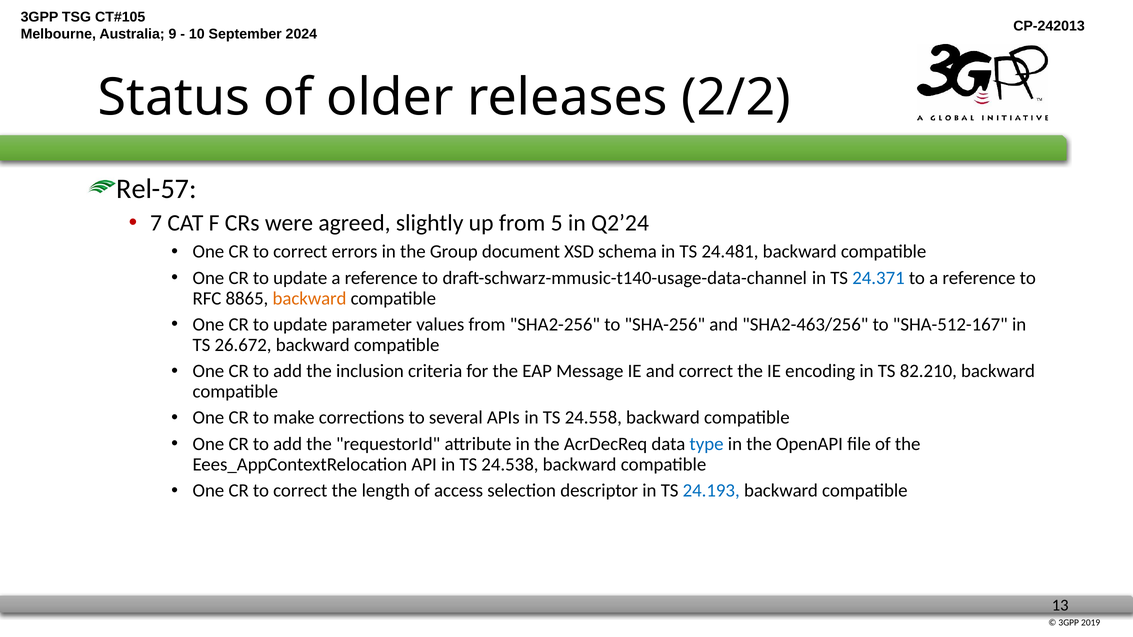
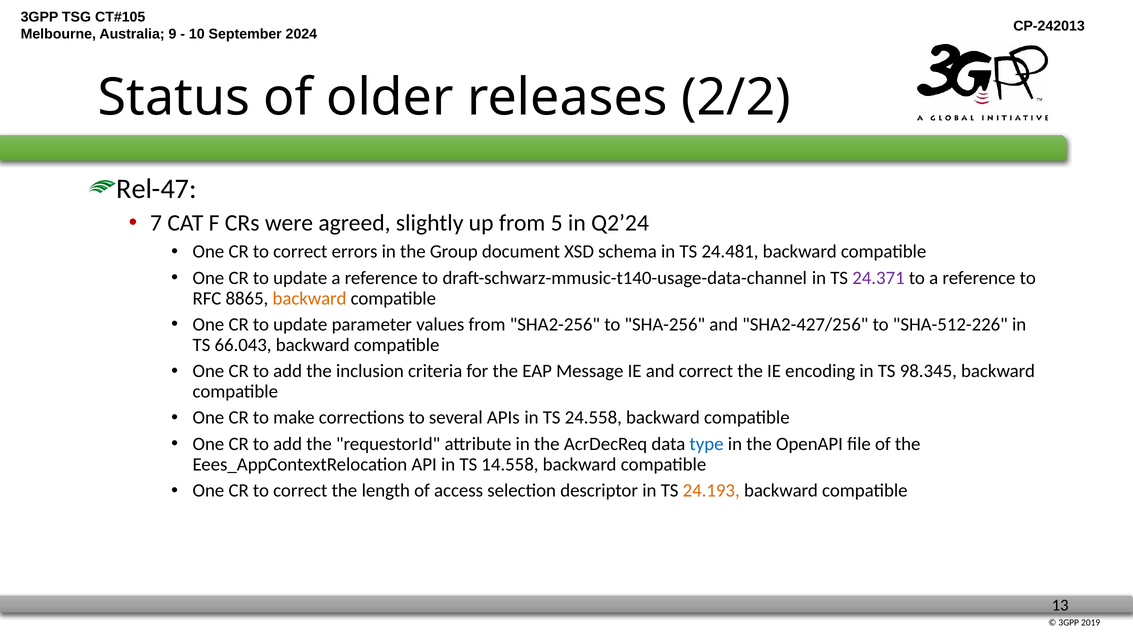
Rel-57: Rel-57 -> Rel-47
24.371 colour: blue -> purple
SHA2-463/256: SHA2-463/256 -> SHA2-427/256
SHA-512-167: SHA-512-167 -> SHA-512-226
26.672: 26.672 -> 66.043
82.210: 82.210 -> 98.345
24.538: 24.538 -> 14.558
24.193 colour: blue -> orange
